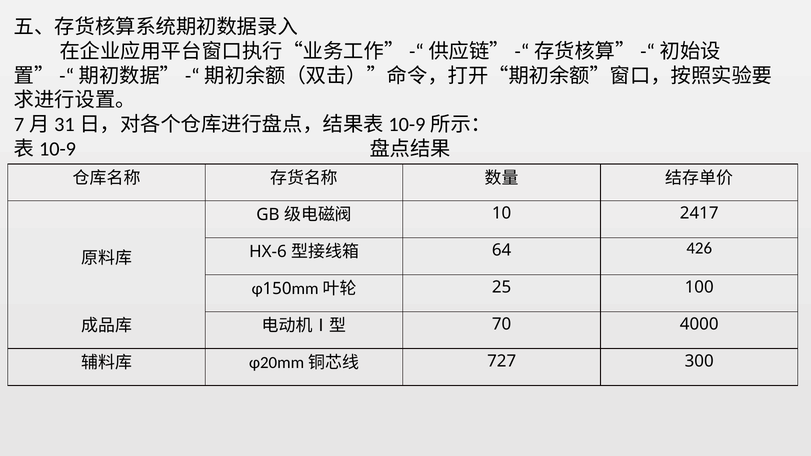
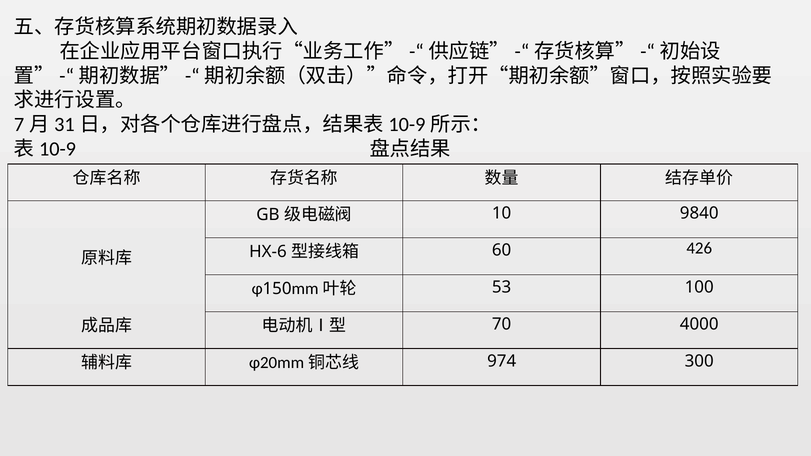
2417: 2417 -> 9840
64: 64 -> 60
25: 25 -> 53
727: 727 -> 974
